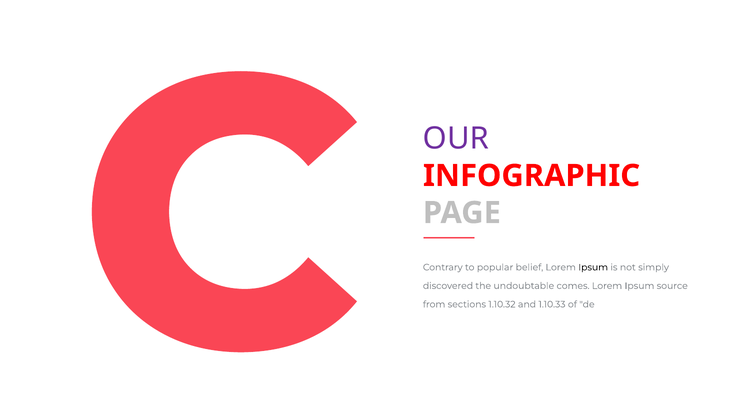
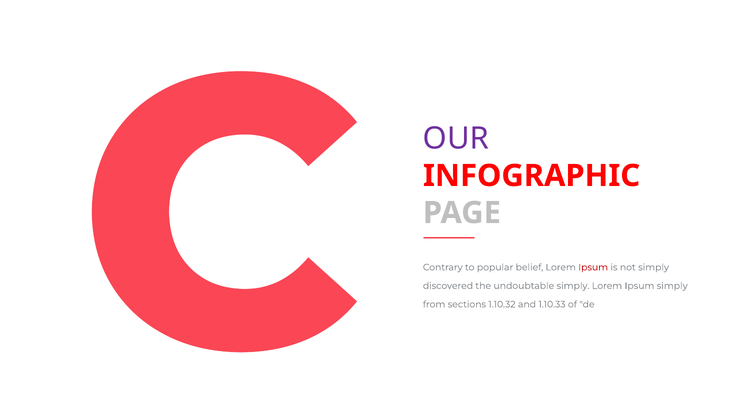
Ipsum at (593, 268) colour: black -> red
undoubtable comes: comes -> simply
Ipsum source: source -> simply
